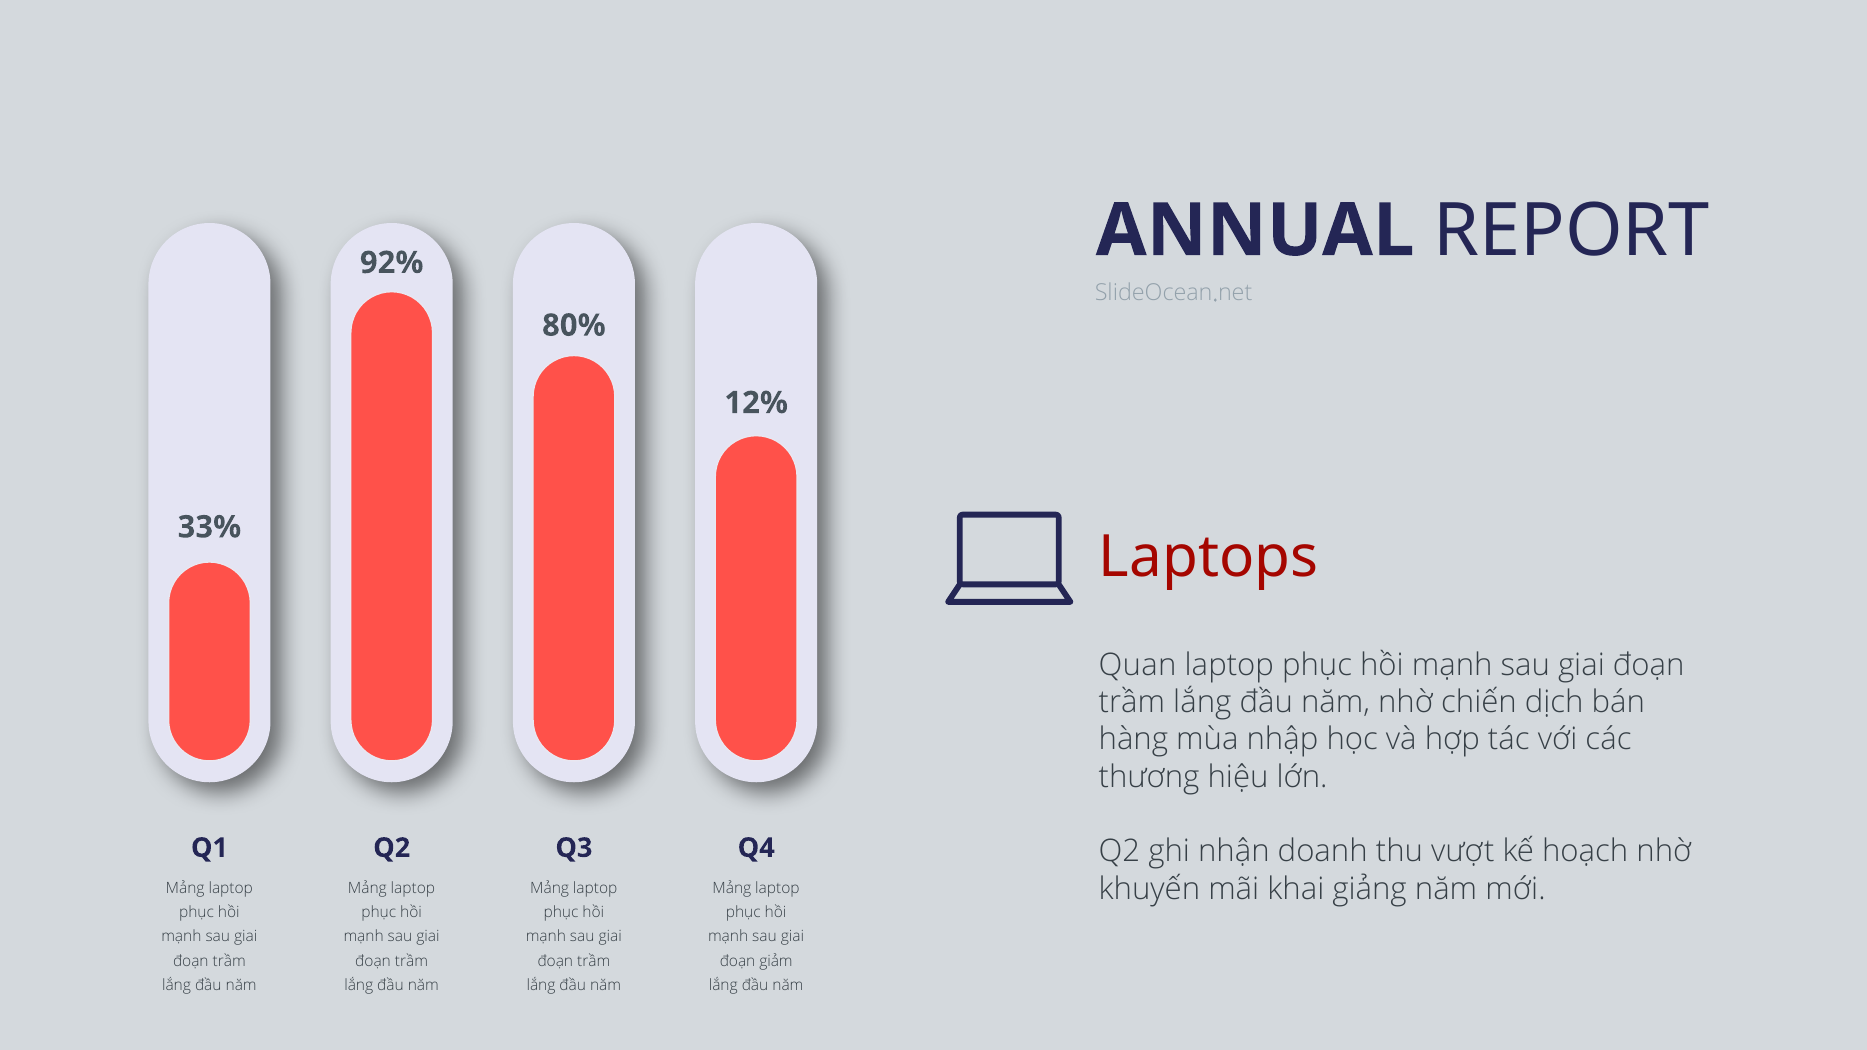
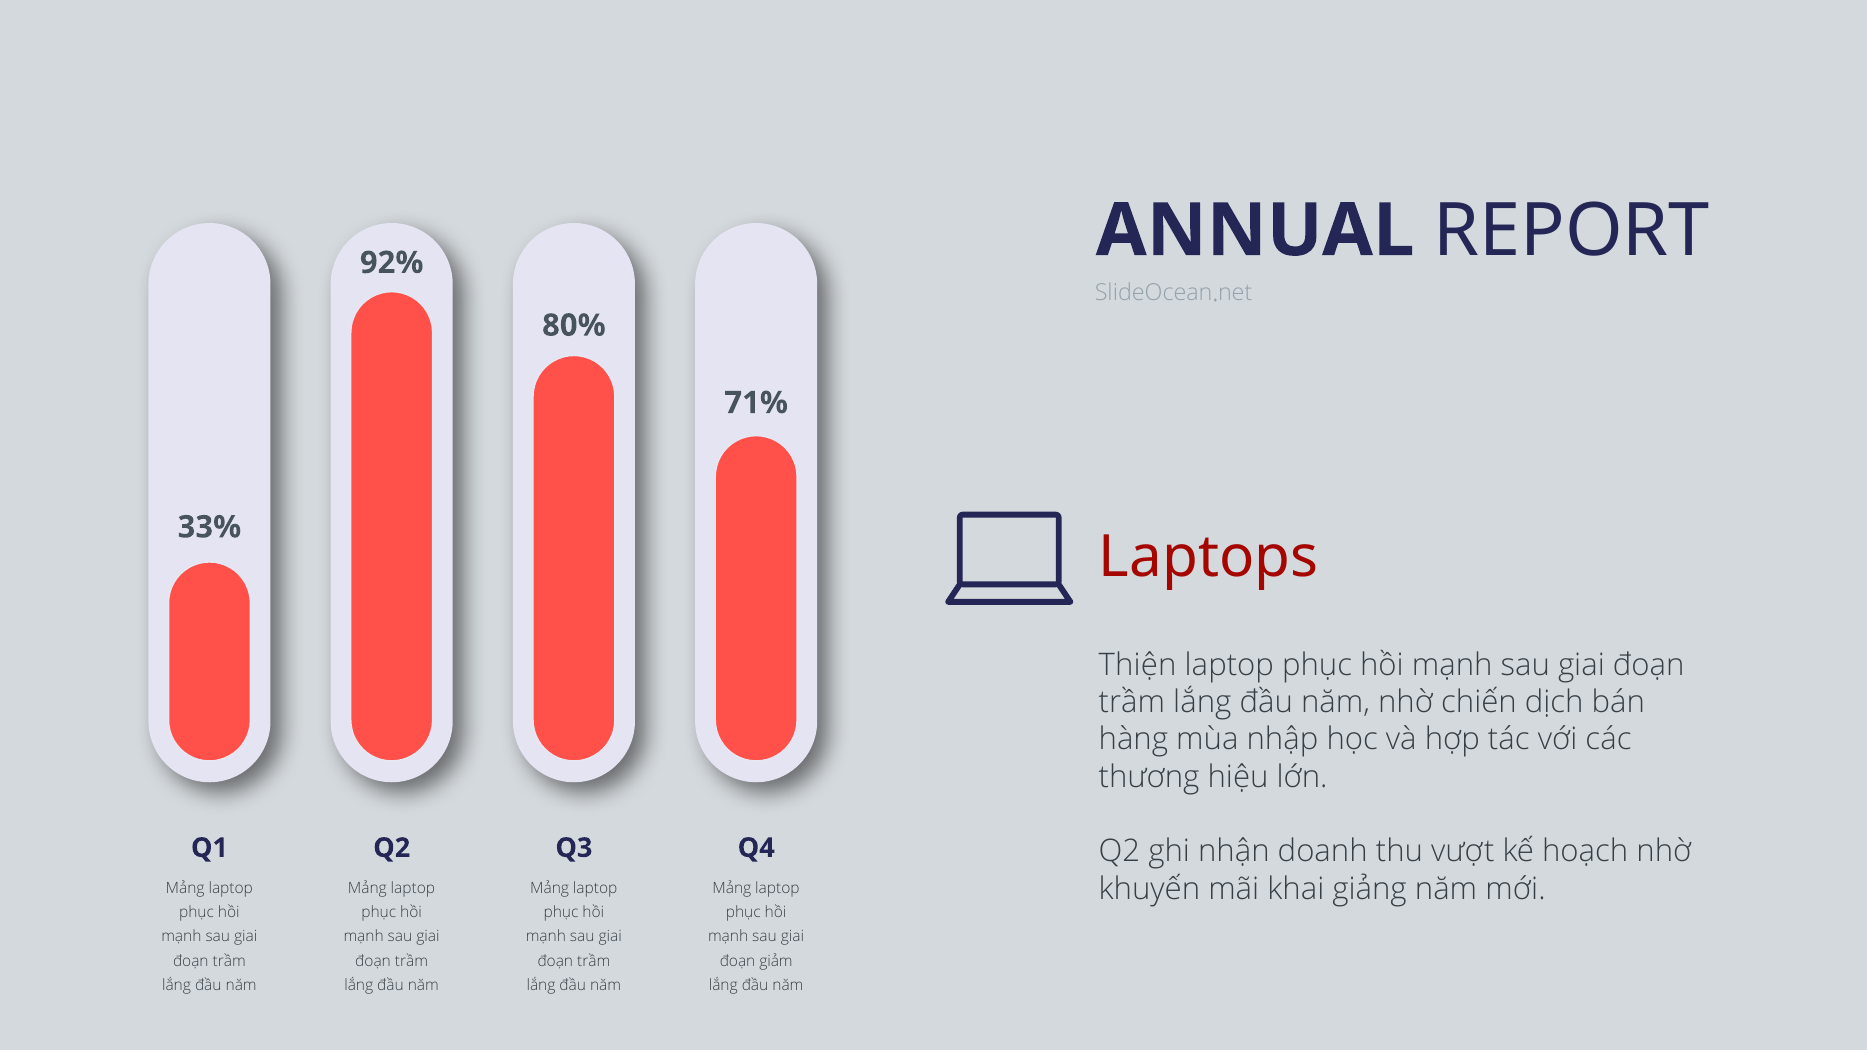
12%: 12% -> 71%
Quan: Quan -> Thiện
